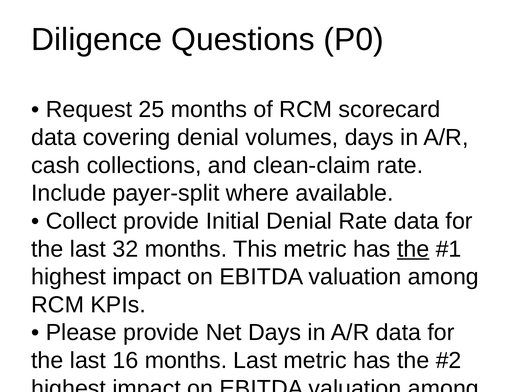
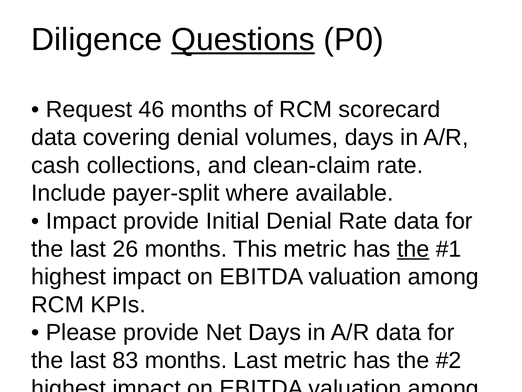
Questions underline: none -> present
25: 25 -> 46
Collect at (81, 221): Collect -> Impact
32: 32 -> 26
16: 16 -> 83
